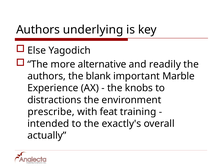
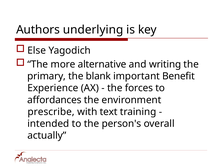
readily: readily -> writing
authors at (47, 76): authors -> primary
Marble: Marble -> Benefit
knobs: knobs -> forces
distractions: distractions -> affordances
feat: feat -> text
exactly's: exactly's -> person's
